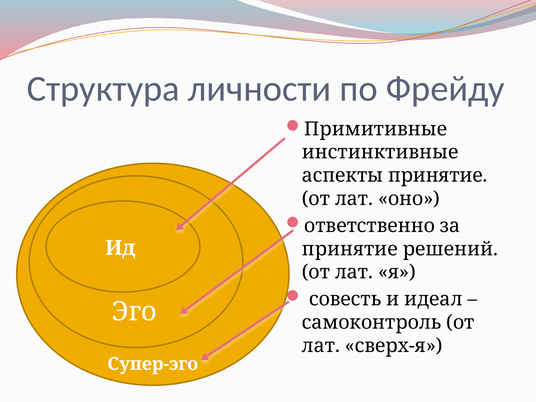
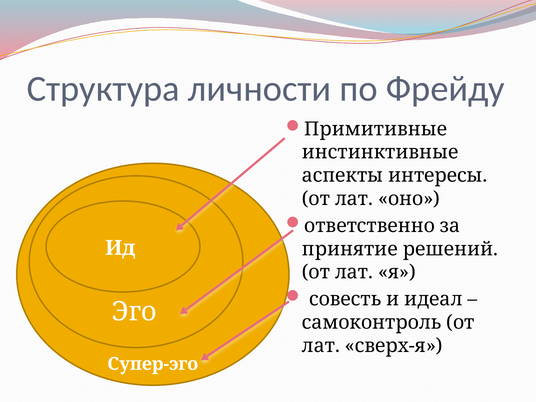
аспекты принятие: принятие -> интересы
